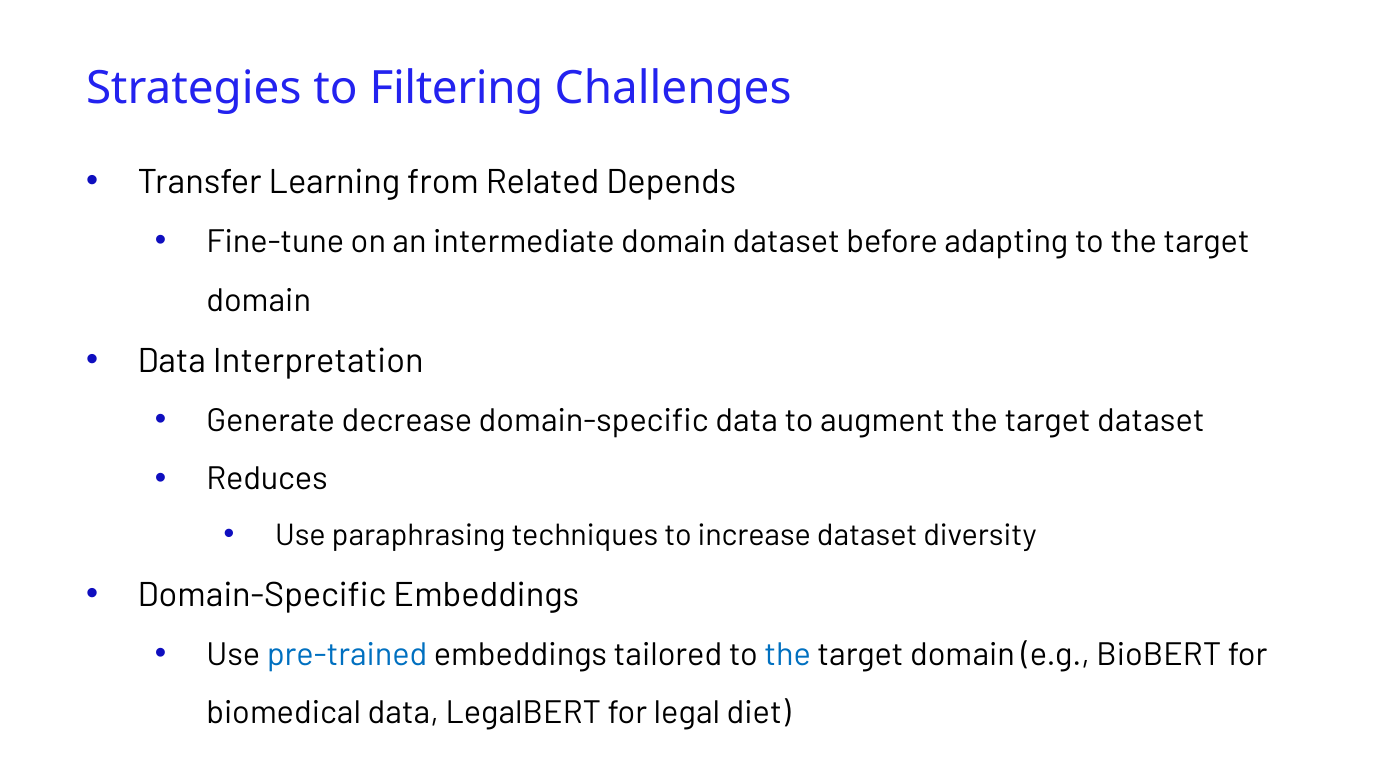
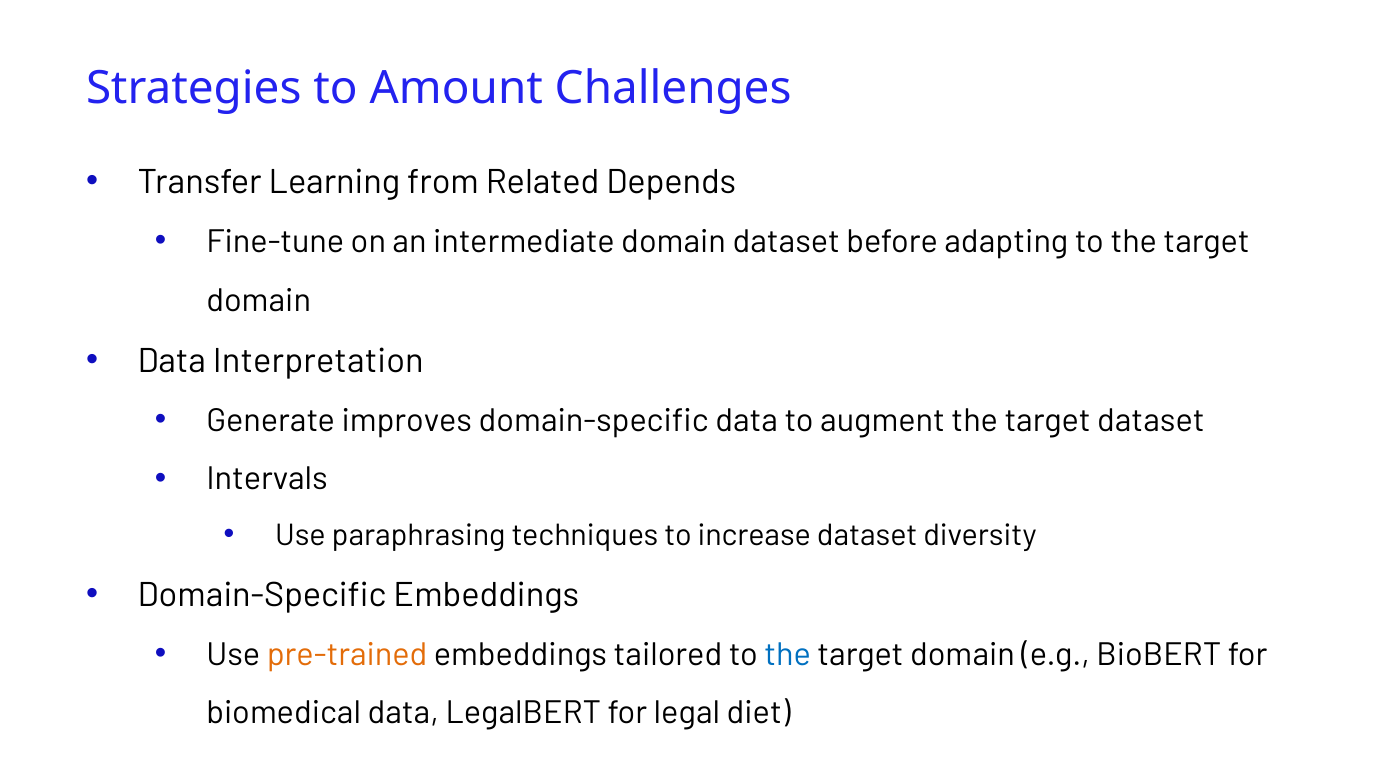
Filtering: Filtering -> Amount
decrease: decrease -> improves
Reduces: Reduces -> Intervals
pre-trained colour: blue -> orange
